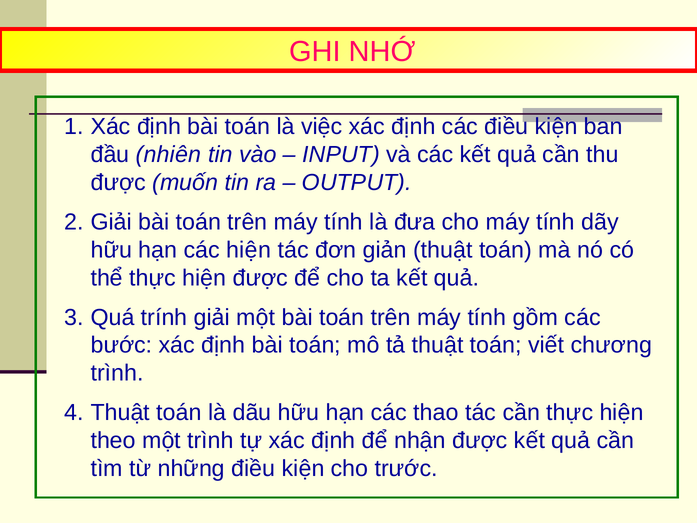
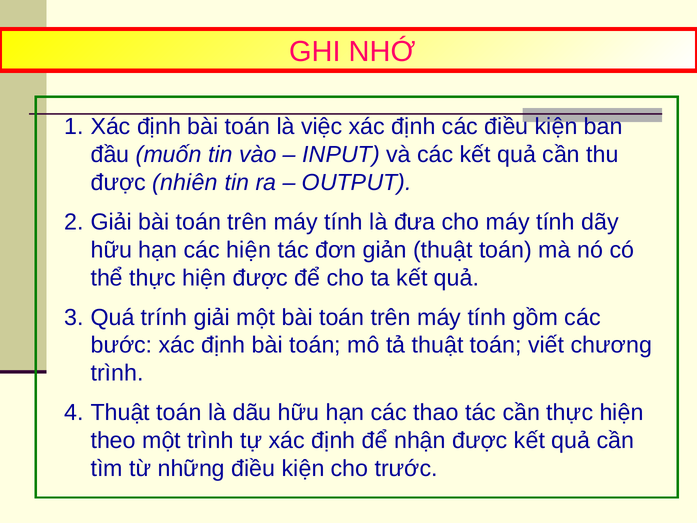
nhiên: nhiên -> muốn
muốn: muốn -> nhiên
